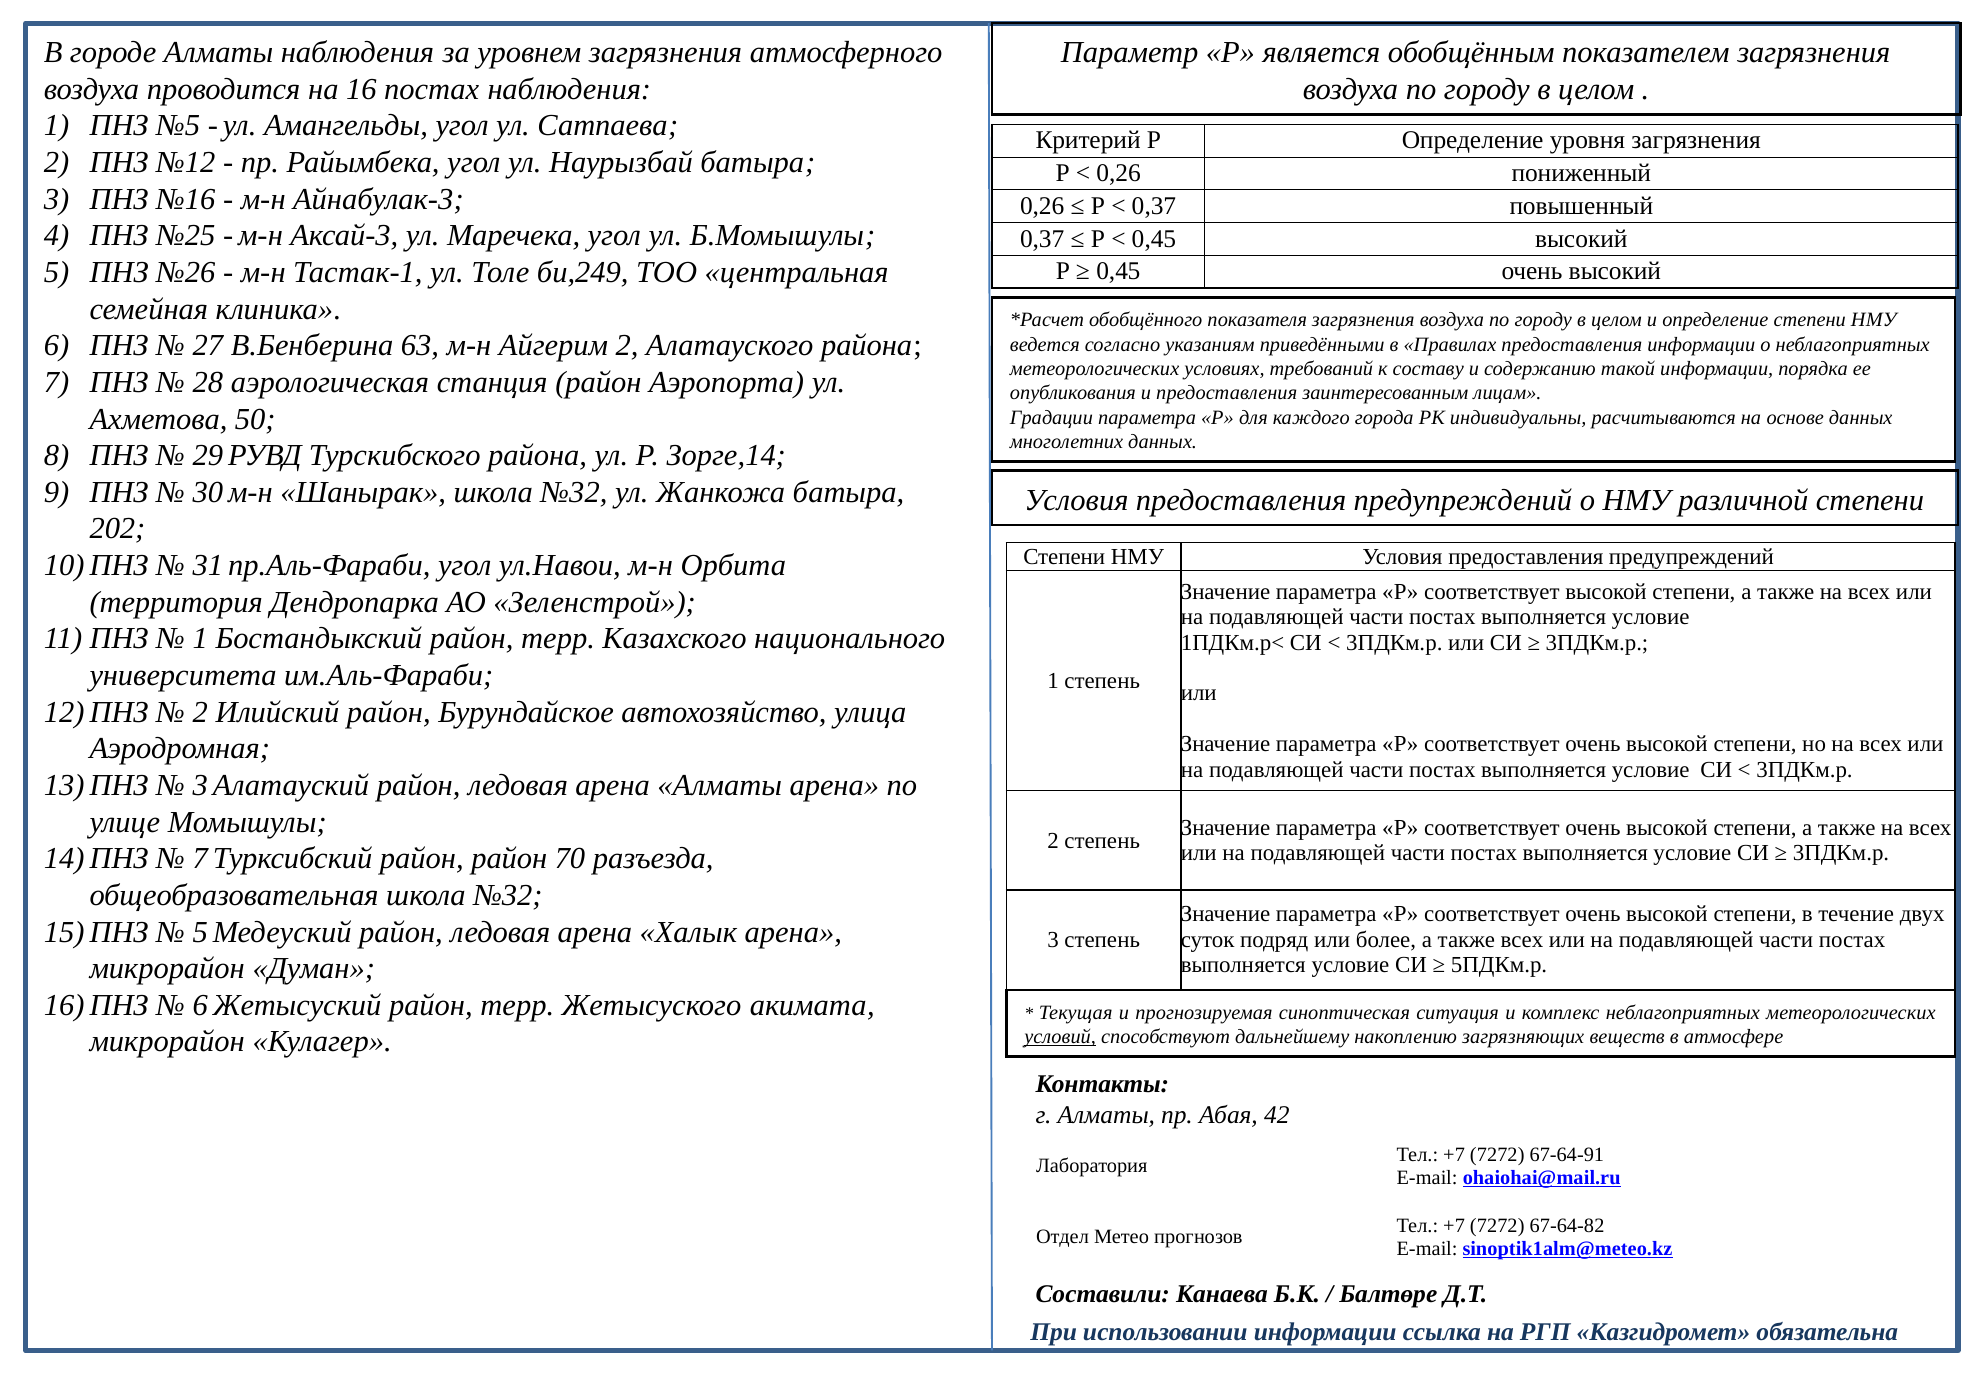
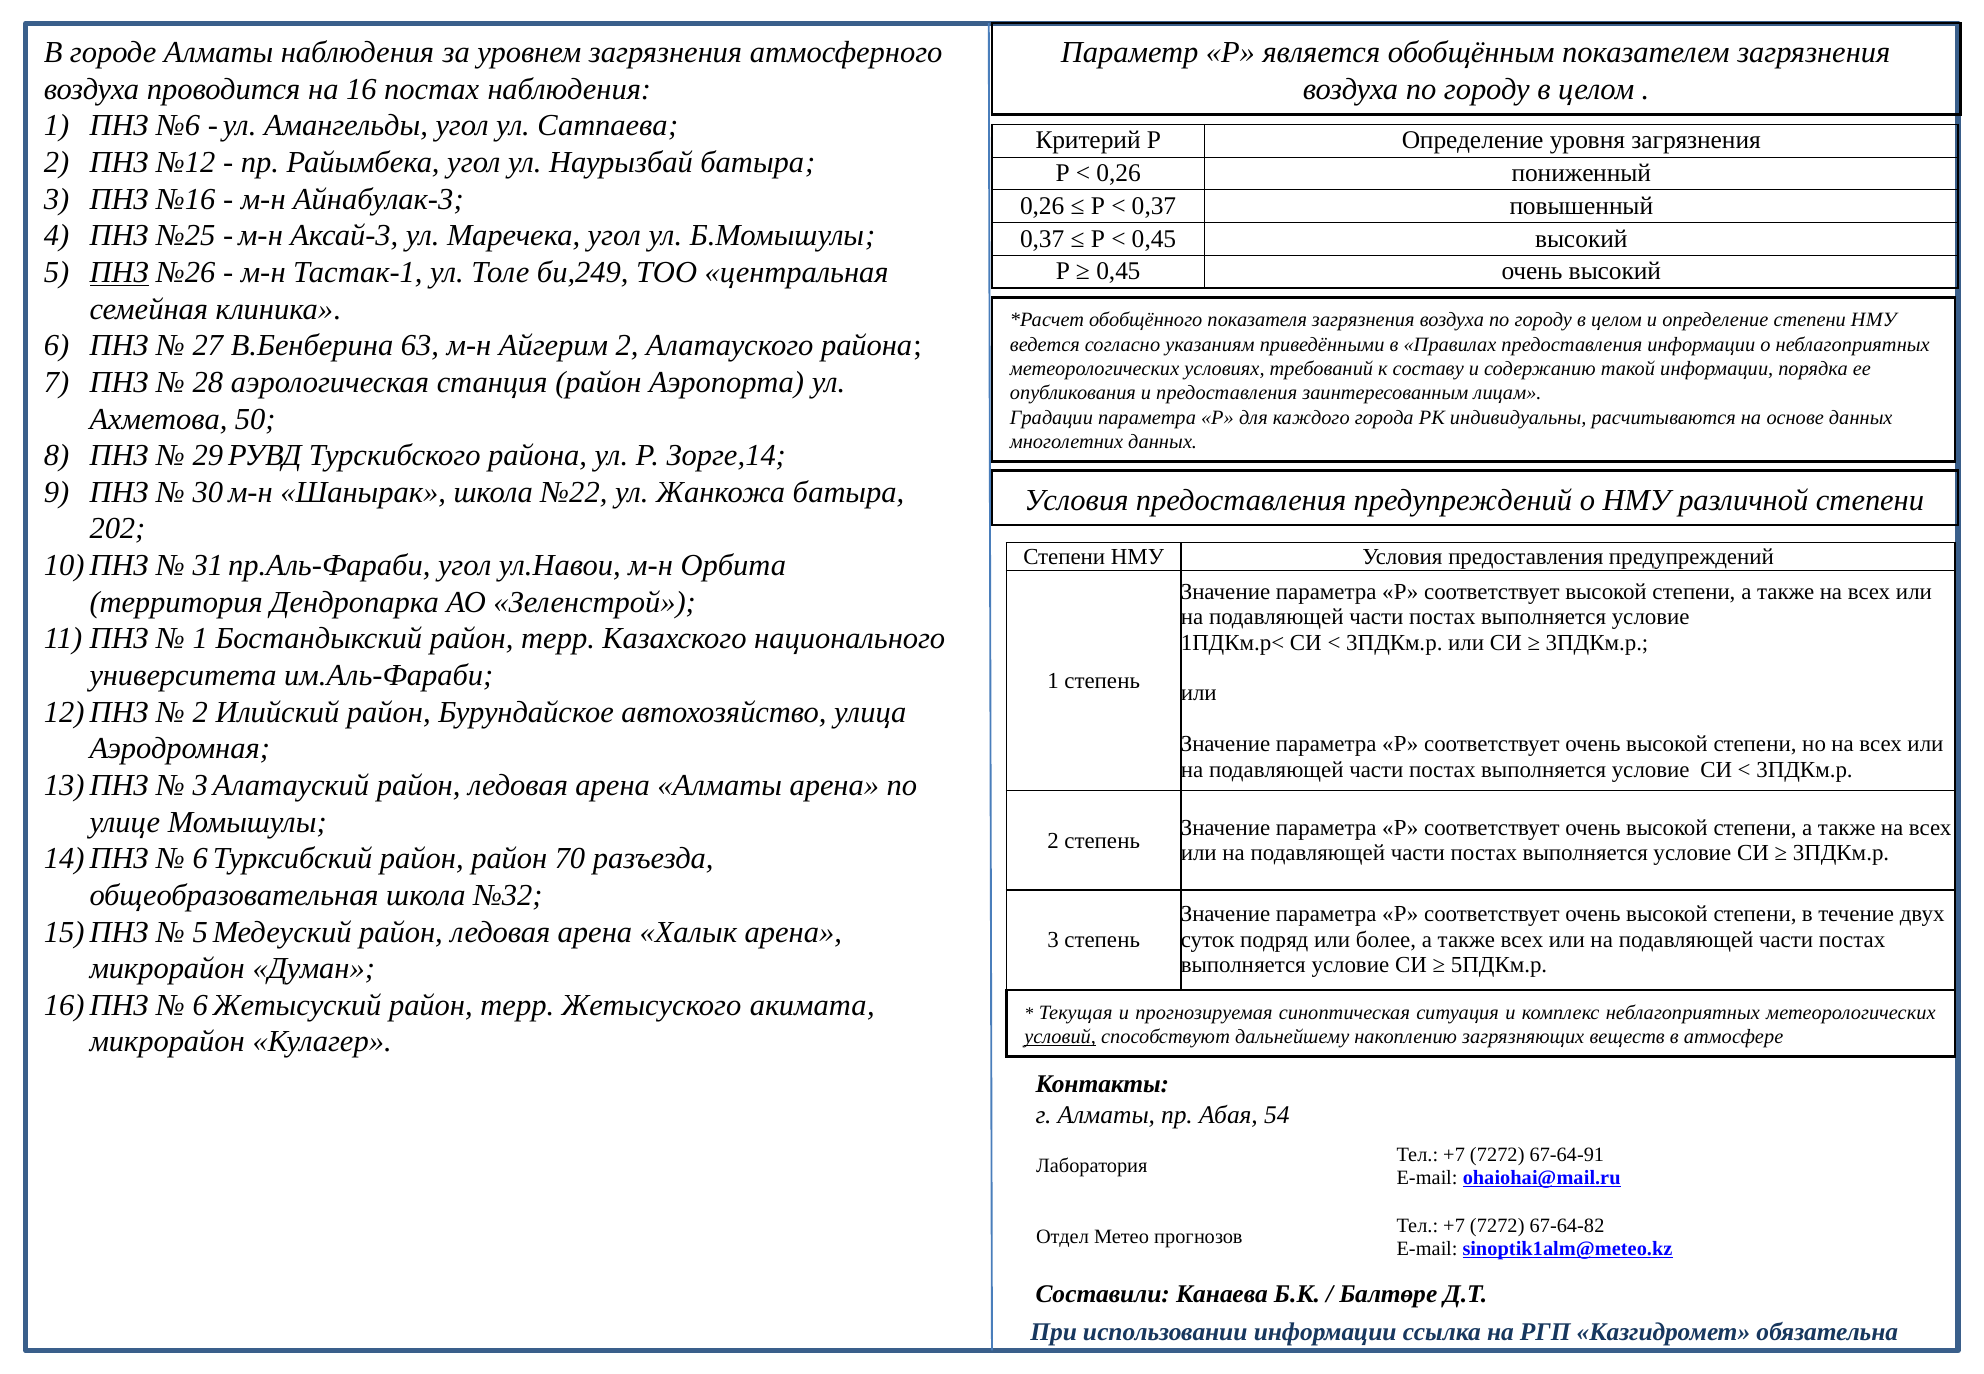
№5: №5 -> №6
ПНЗ at (119, 272) underline: none -> present
Шанырак школа №32: №32 -> №22
7 at (200, 858): 7 -> 6
42: 42 -> 54
